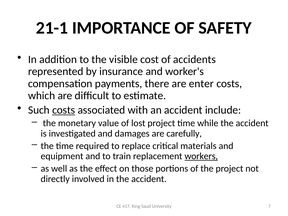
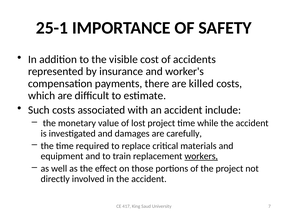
21-1: 21-1 -> 25-1
enter: enter -> killed
costs at (64, 110) underline: present -> none
